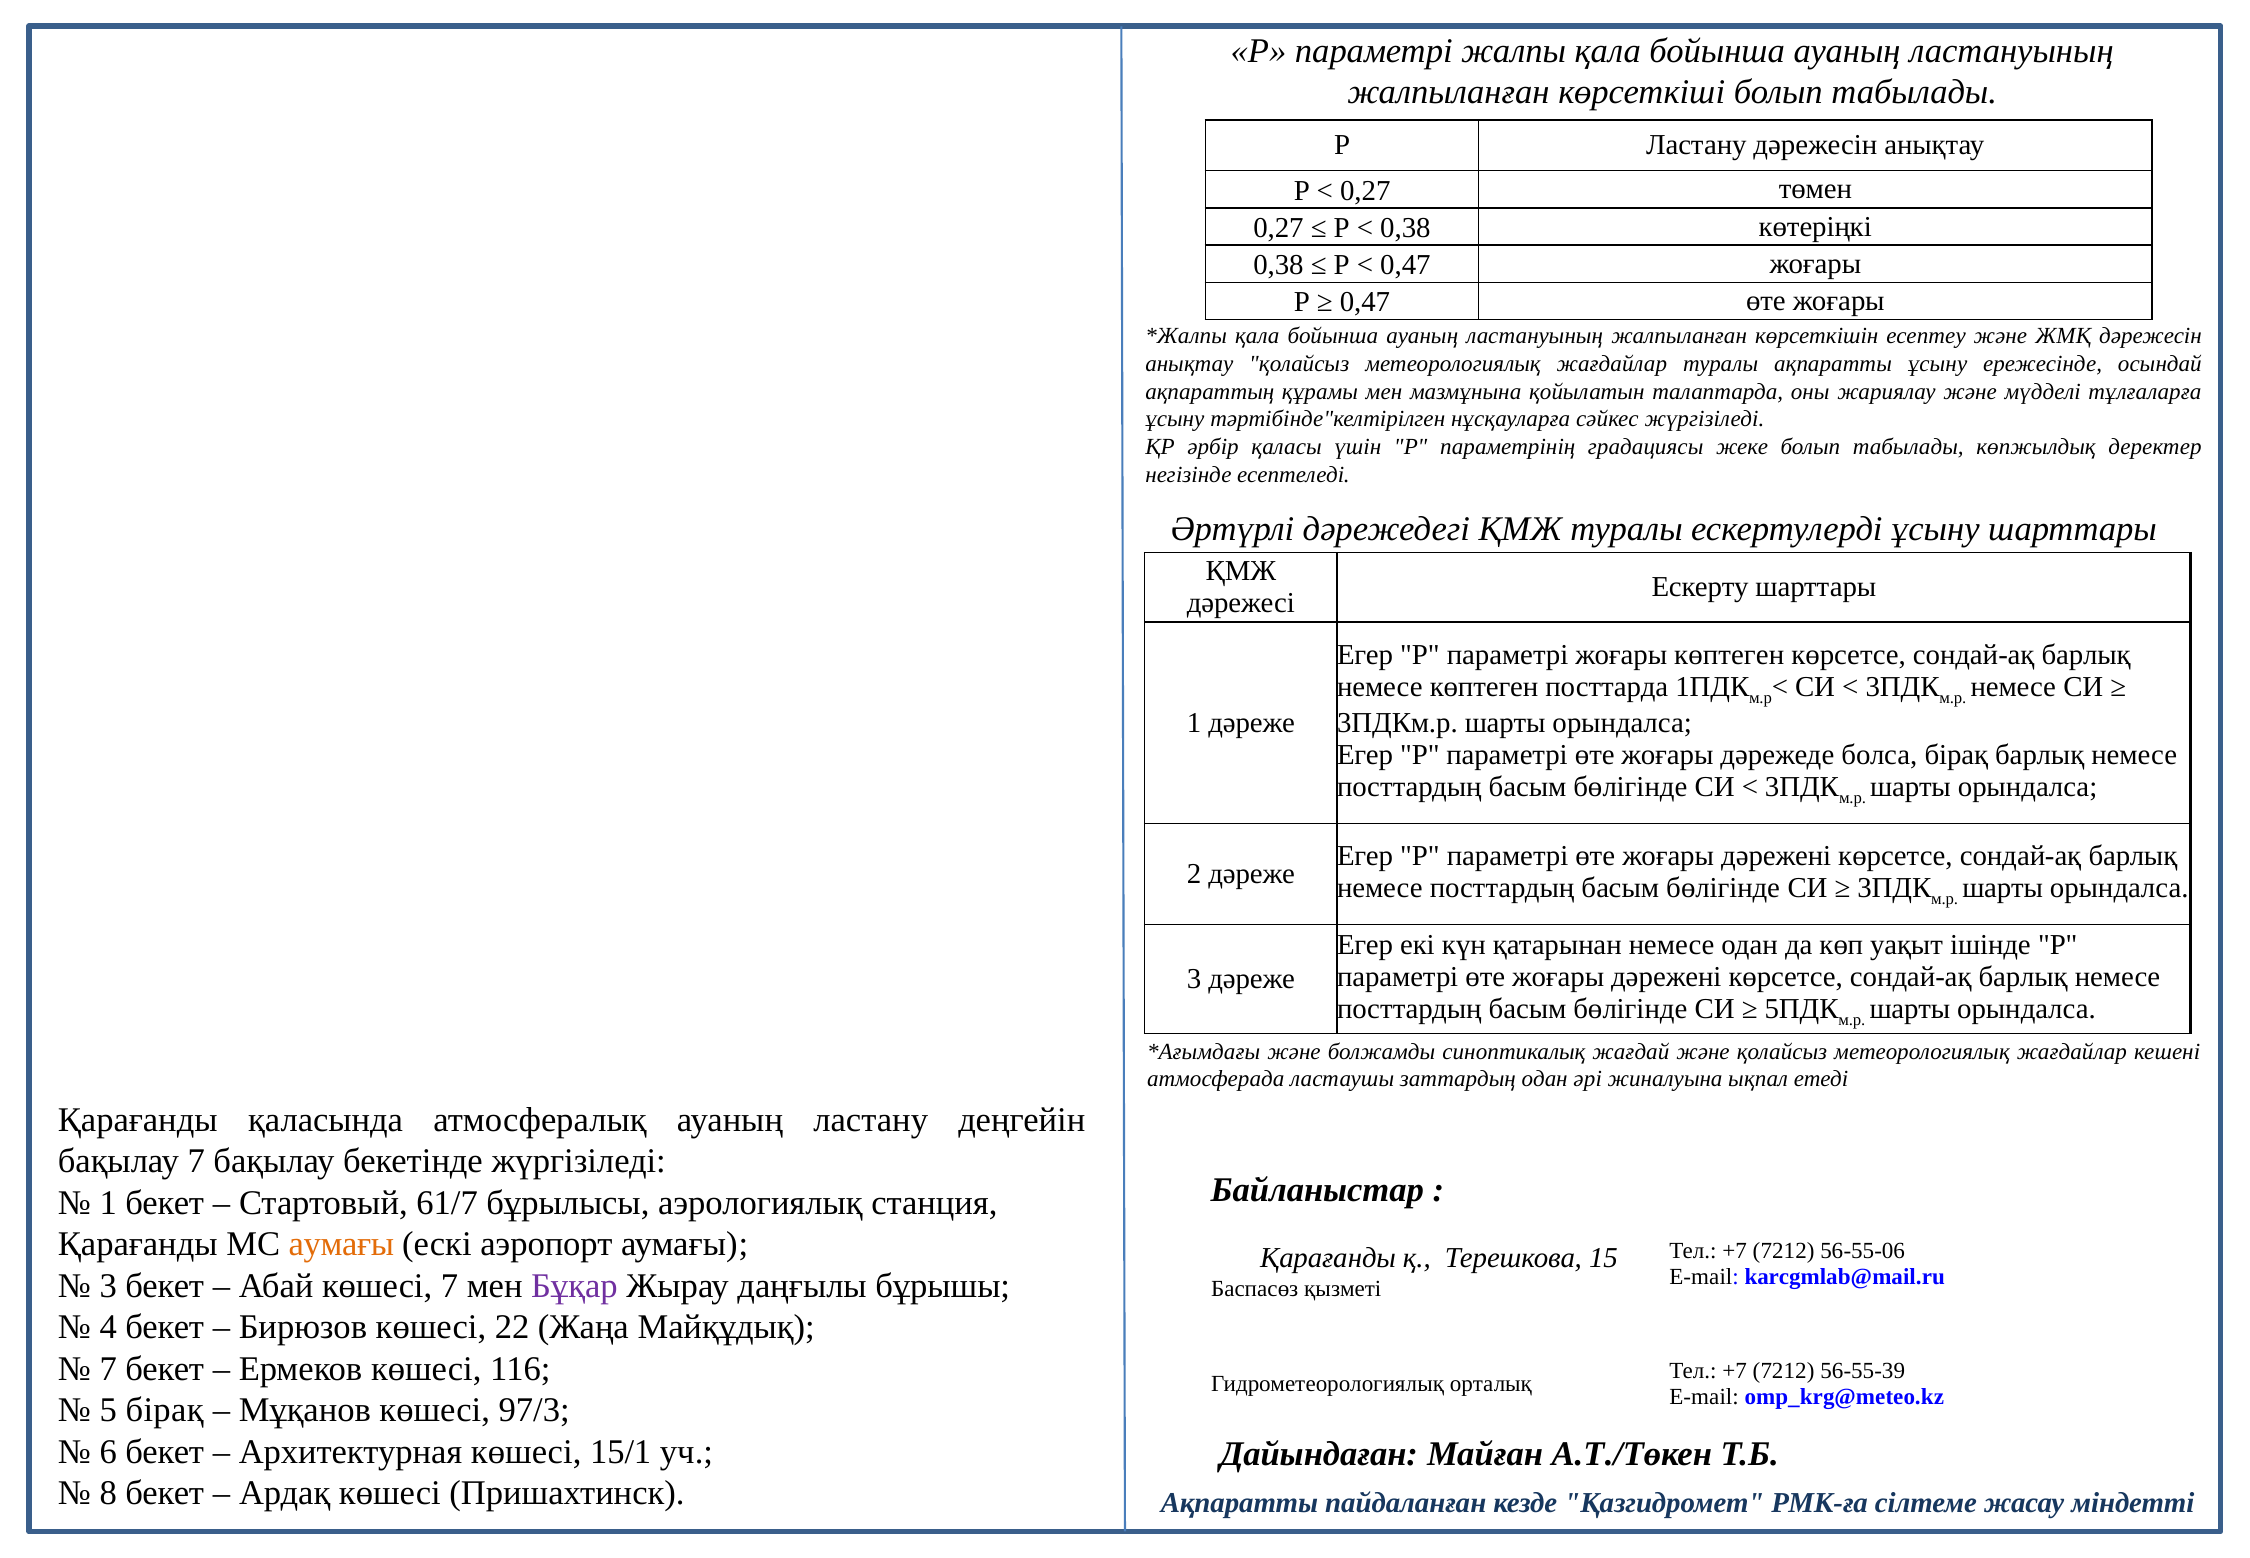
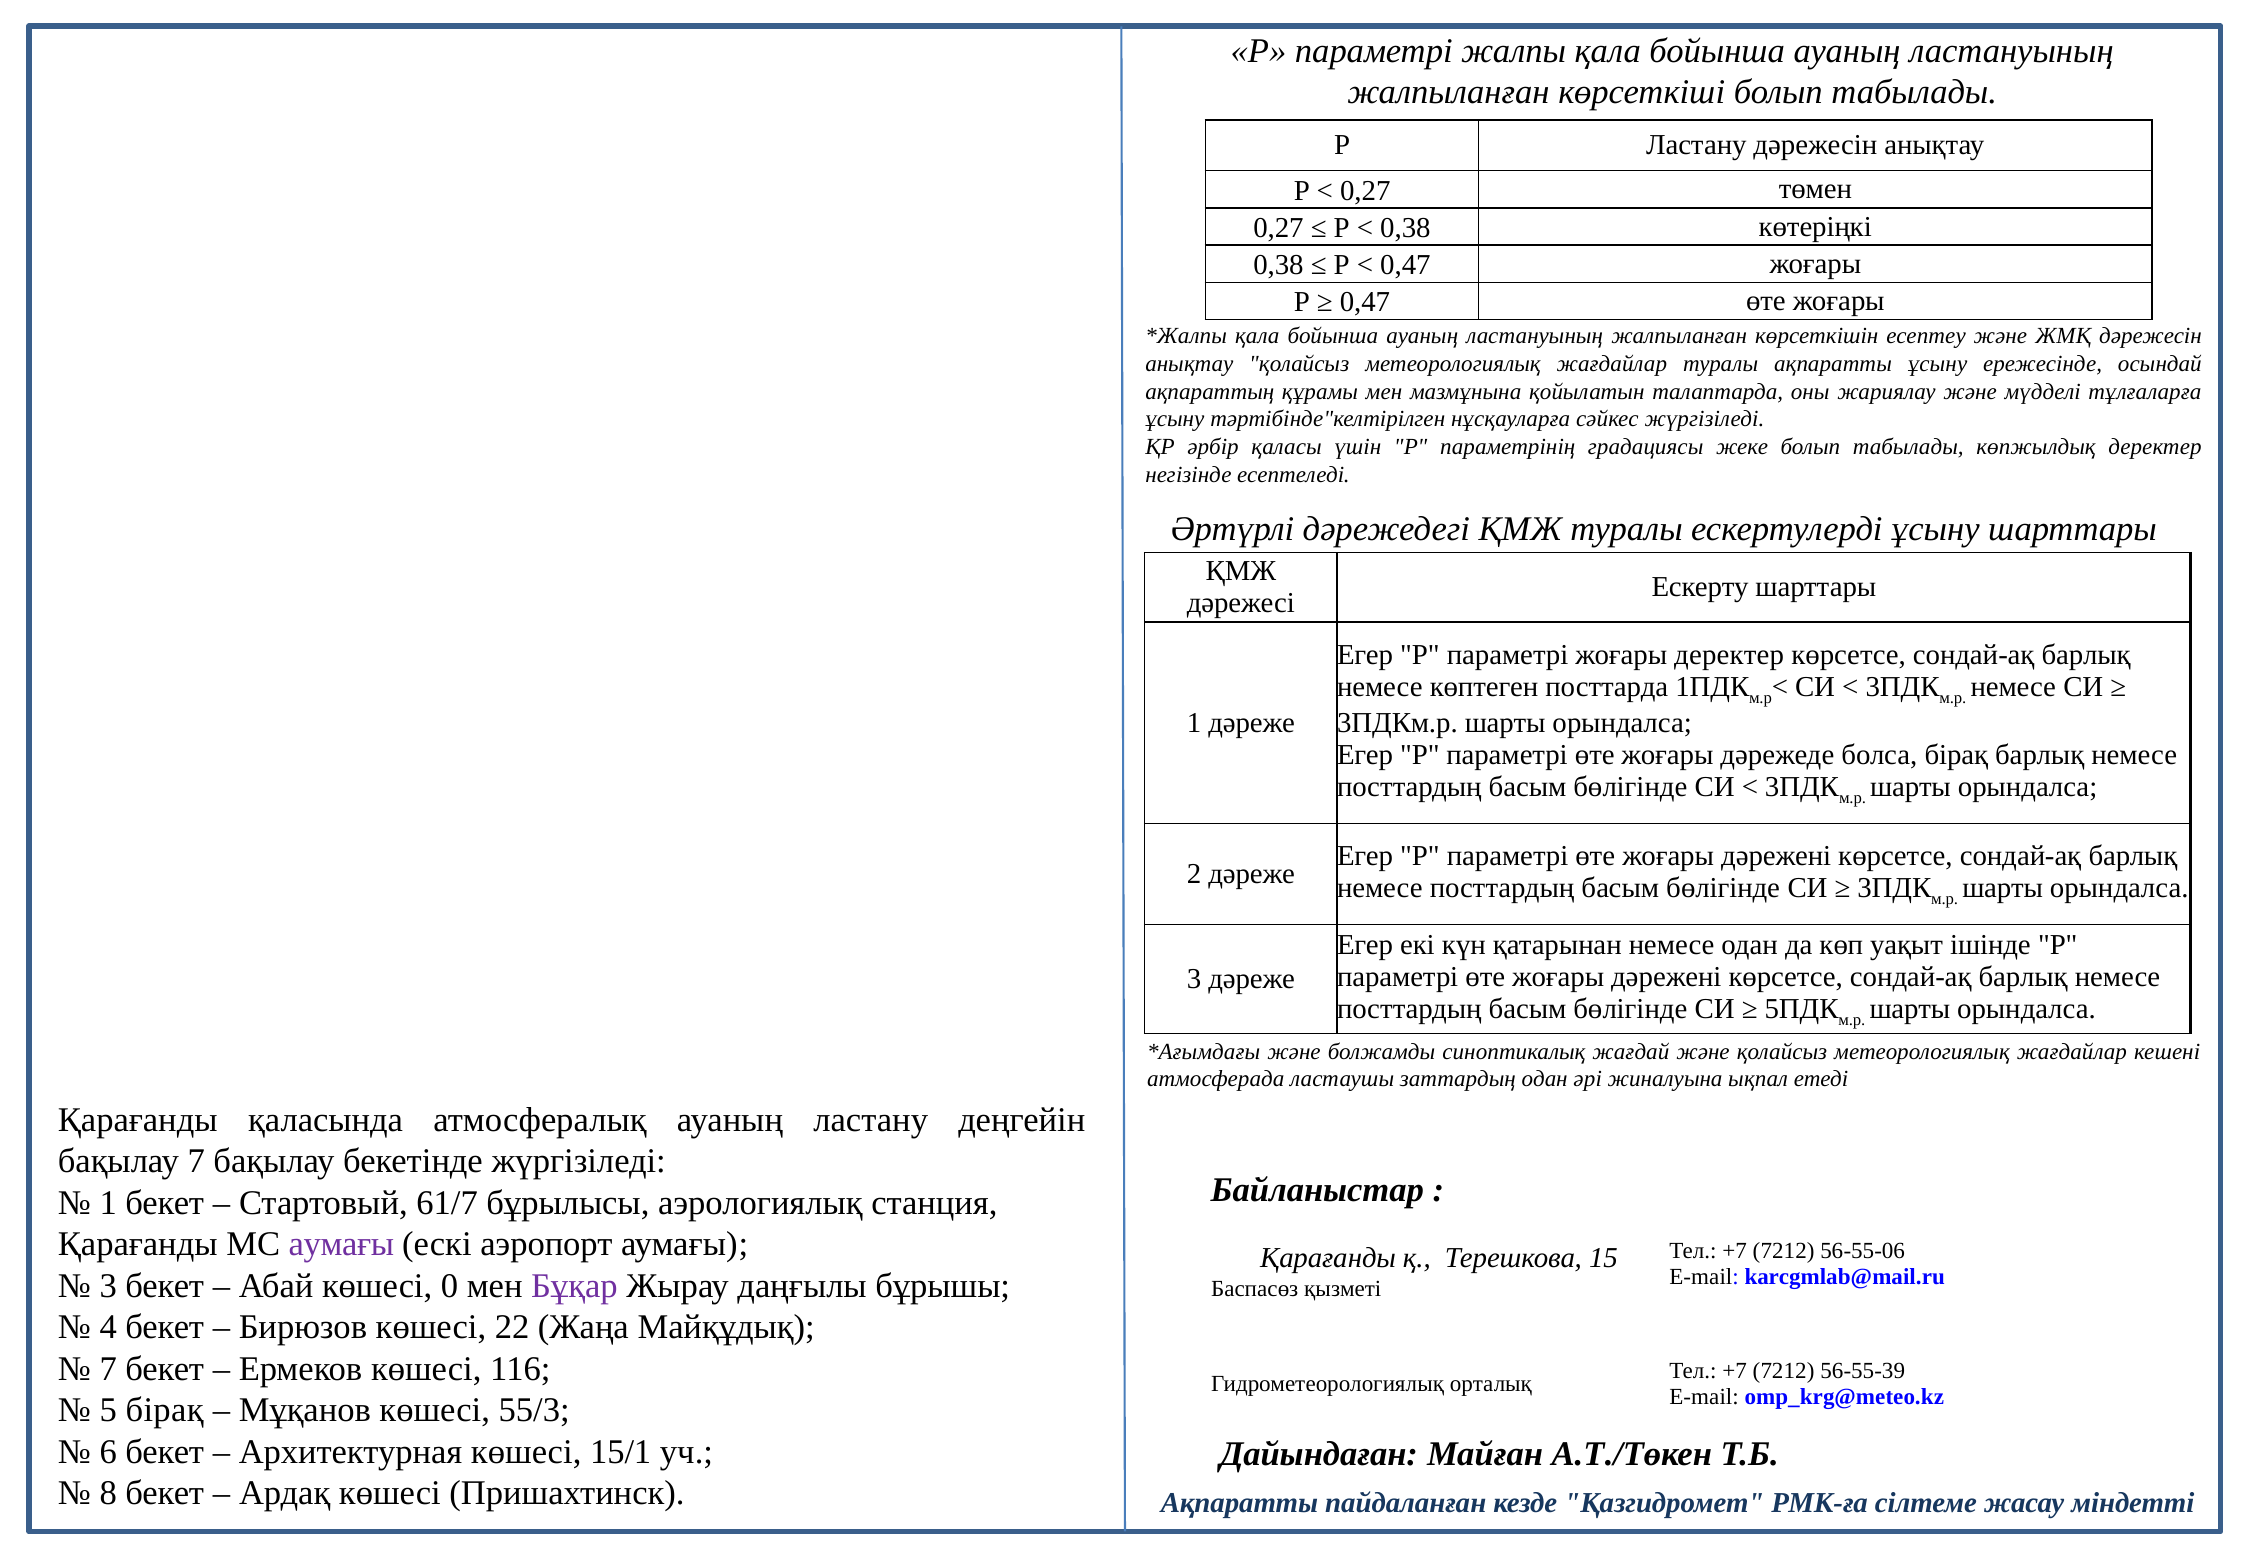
жоғары көптеген: көптеген -> деректер
аумағы at (341, 1244) colour: orange -> purple
көшесі 7: 7 -> 0
97/3: 97/3 -> 55/3
